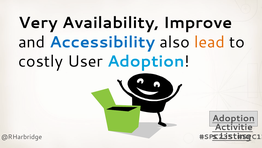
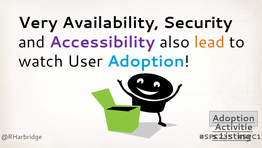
Improve: Improve -> Security
Accessibility colour: blue -> purple
costly: costly -> watch
